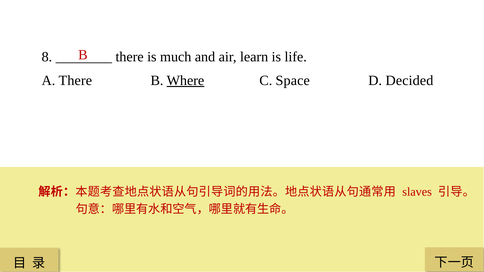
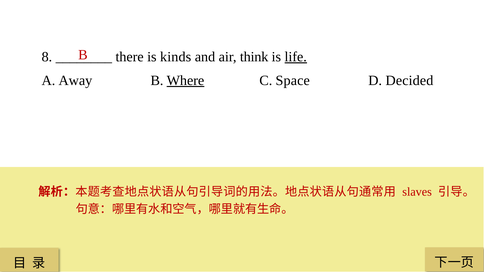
much: much -> kinds
learn: learn -> think
life underline: none -> present
A There: There -> Away
